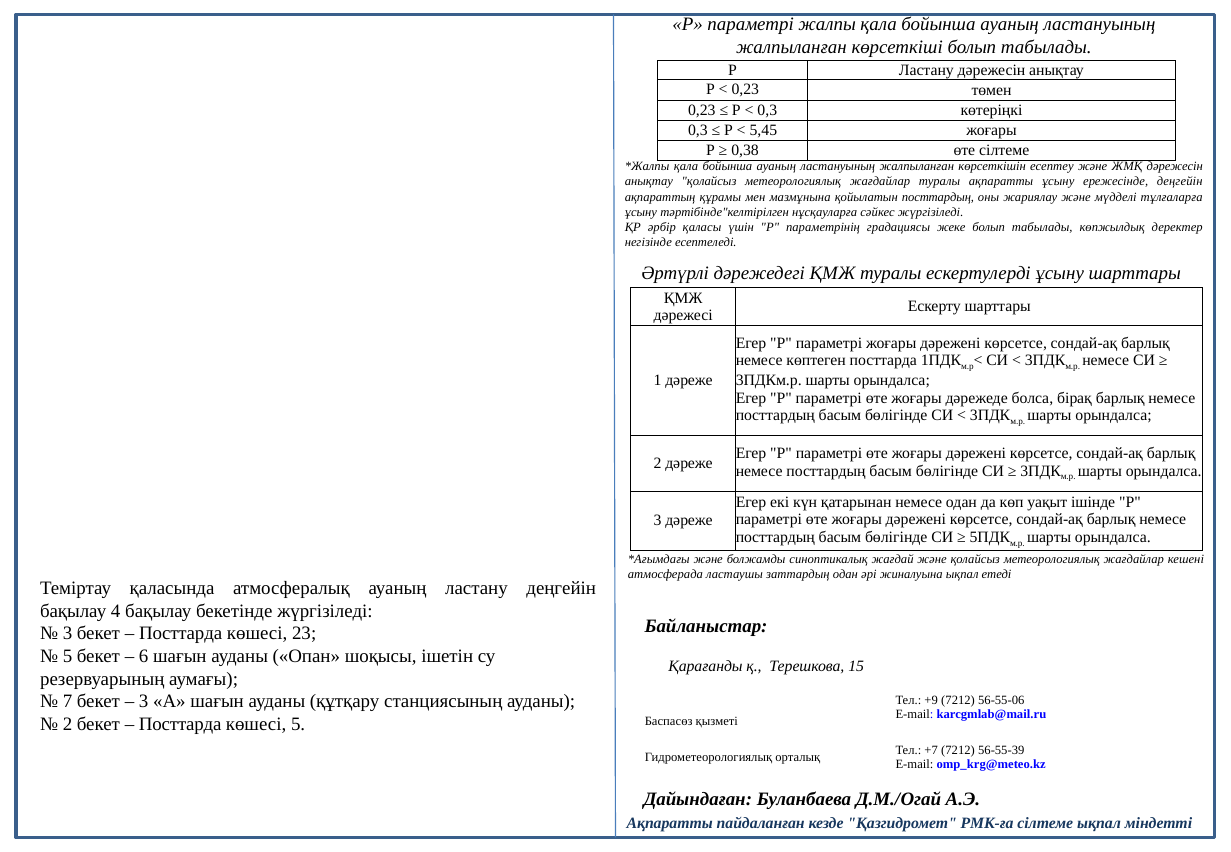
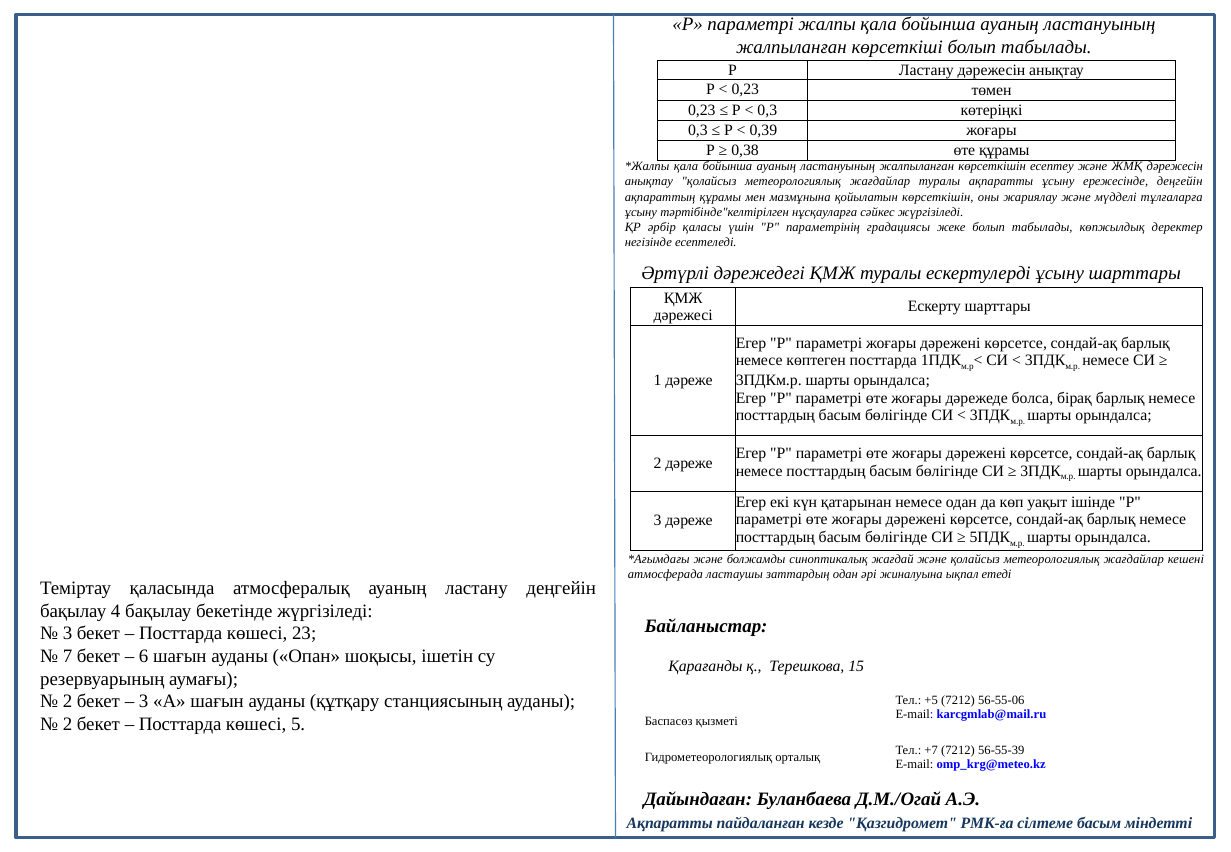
5,45: 5,45 -> 0,39
өте сілтеме: сілтеме -> құрамы
қойылатын посттардың: посттардың -> көрсеткішін
5 at (67, 656): 5 -> 7
7 at (67, 702): 7 -> 2
+9: +9 -> +5
сілтеме ықпал: ықпал -> басым
